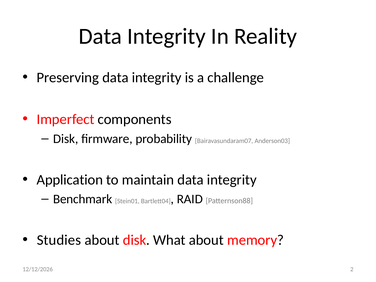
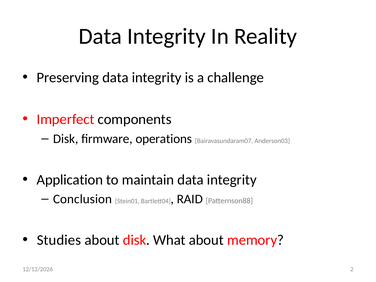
probability: probability -> operations
Benchmark: Benchmark -> Conclusion
